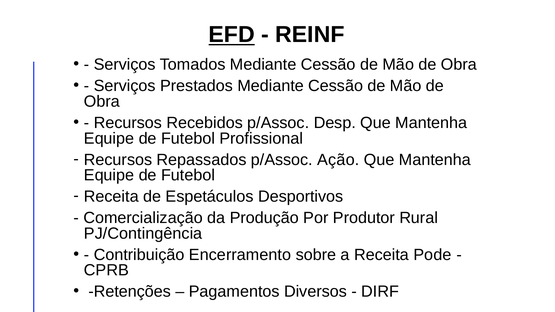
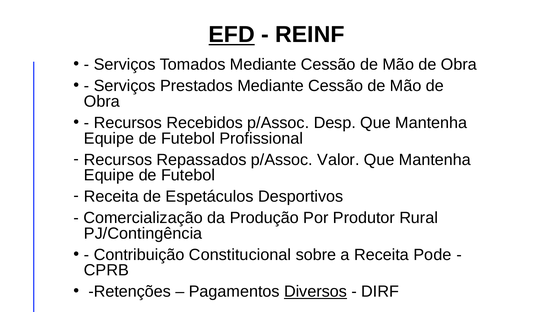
Ação: Ação -> Valor
Encerramento: Encerramento -> Constitucional
Diversos underline: none -> present
